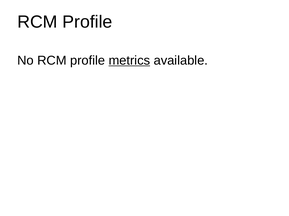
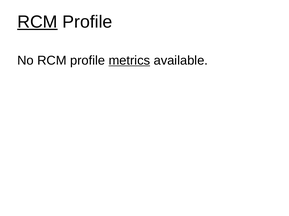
RCM at (37, 22) underline: none -> present
